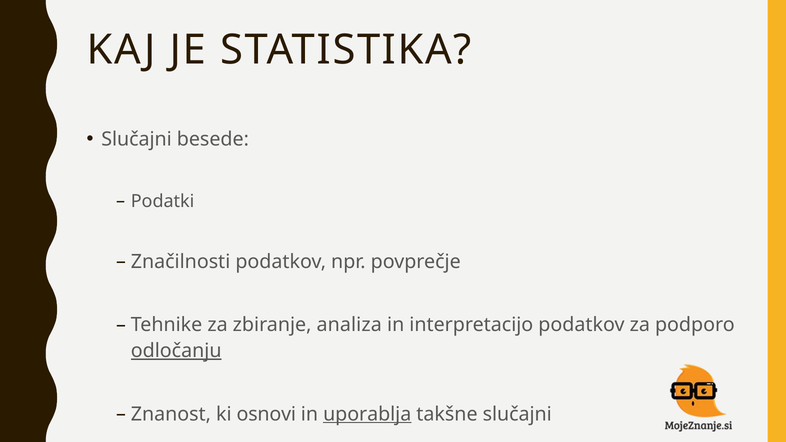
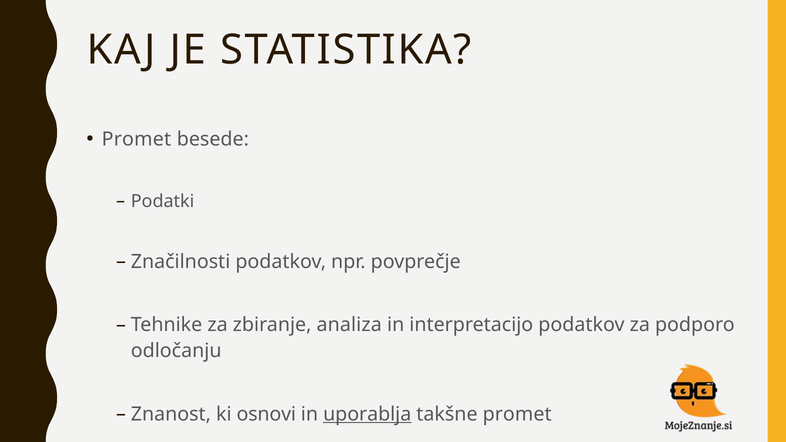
Slučajni at (137, 139): Slučajni -> Promet
odločanju underline: present -> none
takšne slučajni: slučajni -> promet
